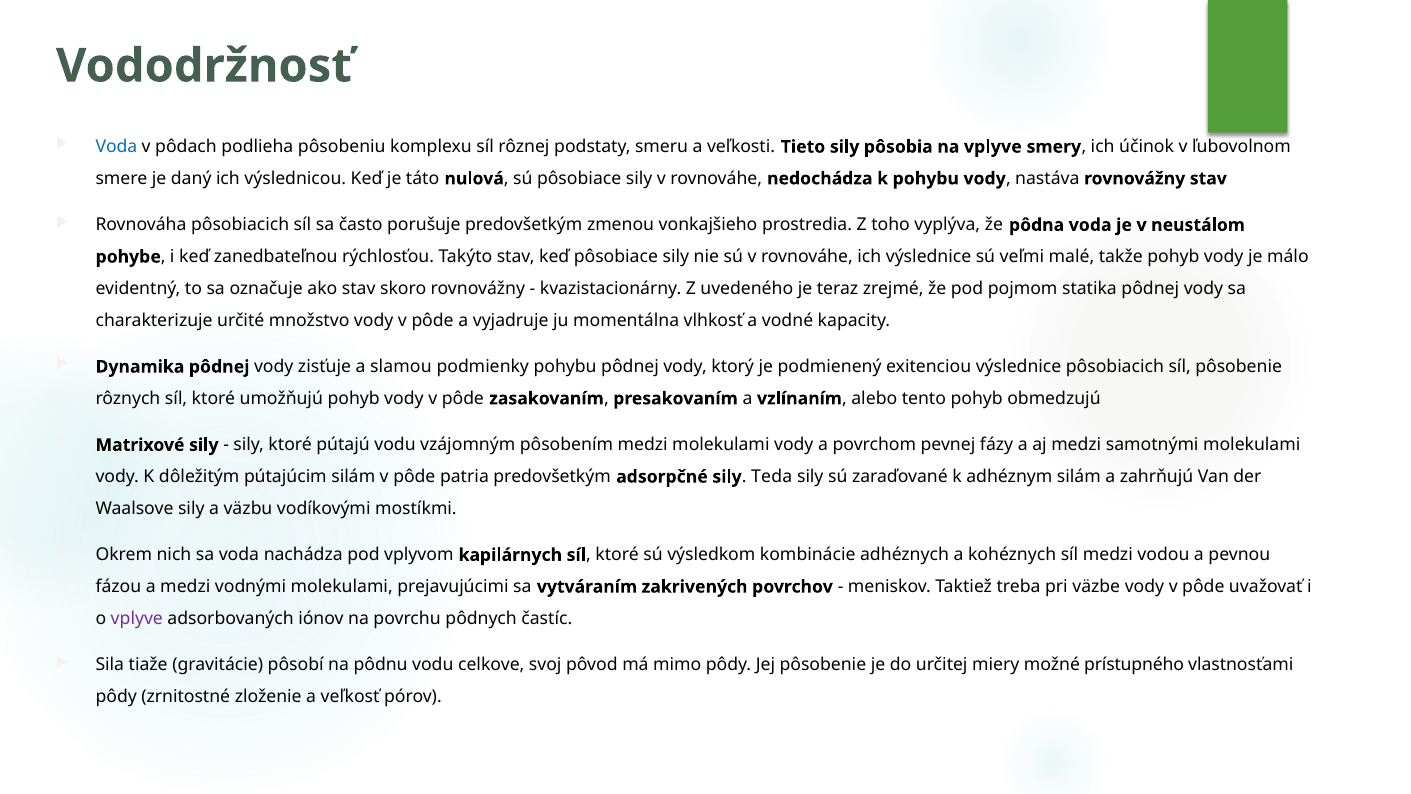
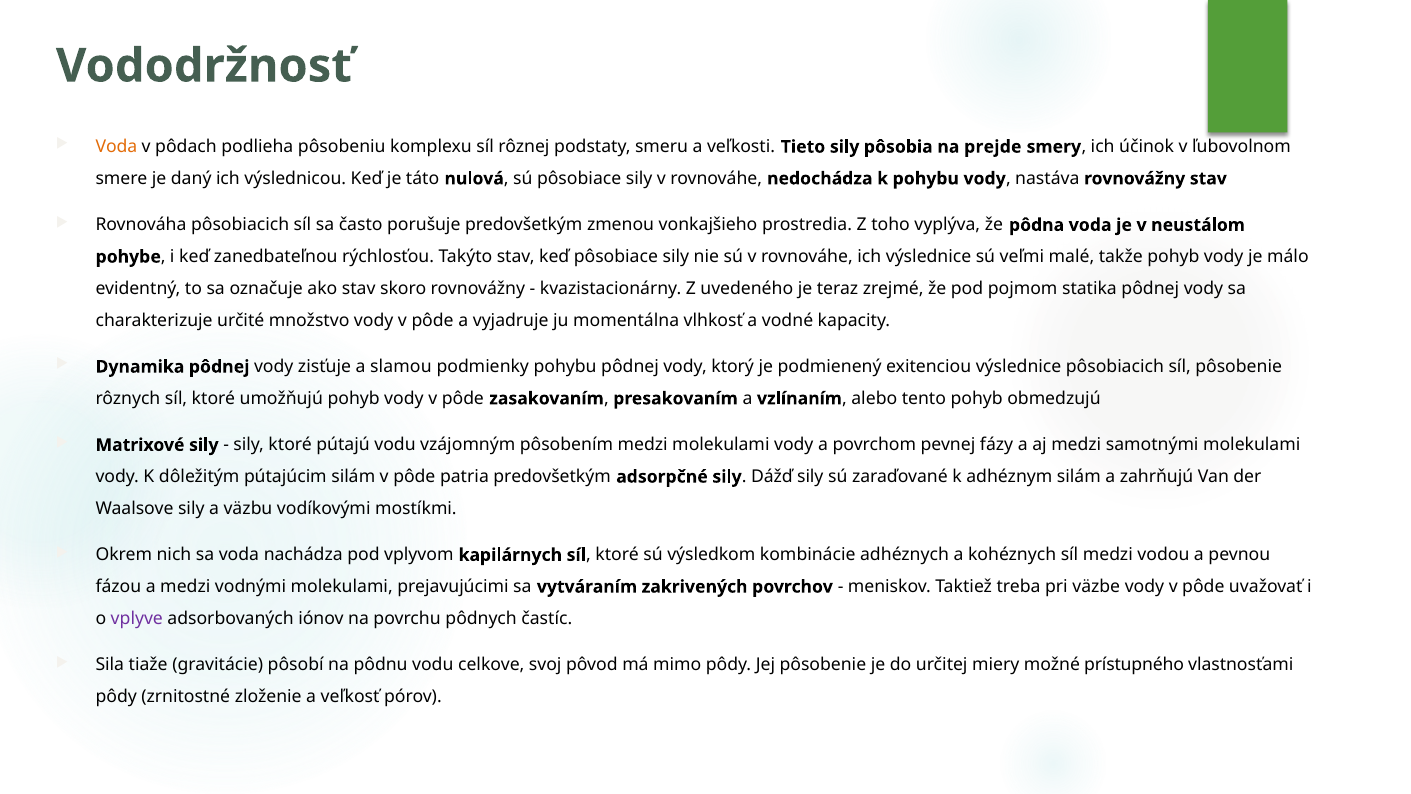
Voda at (116, 147) colour: blue -> orange
na vplyve: vplyve -> prejde
Teda: Teda -> Dážď
